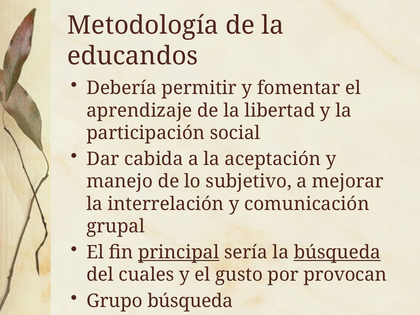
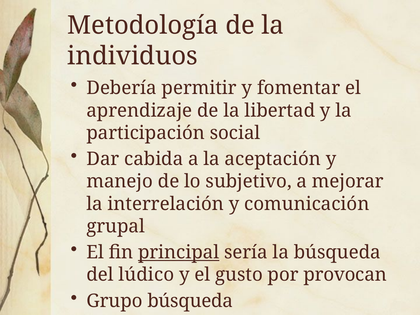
educandos: educandos -> individuos
búsqueda at (337, 252) underline: present -> none
cuales: cuales -> lúdico
